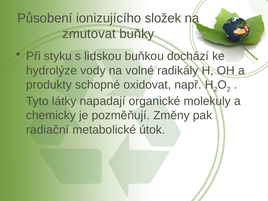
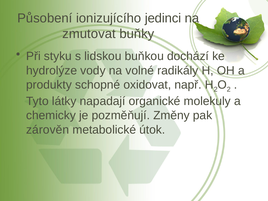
složek: složek -> jedinci
radiační: radiační -> zárověn
